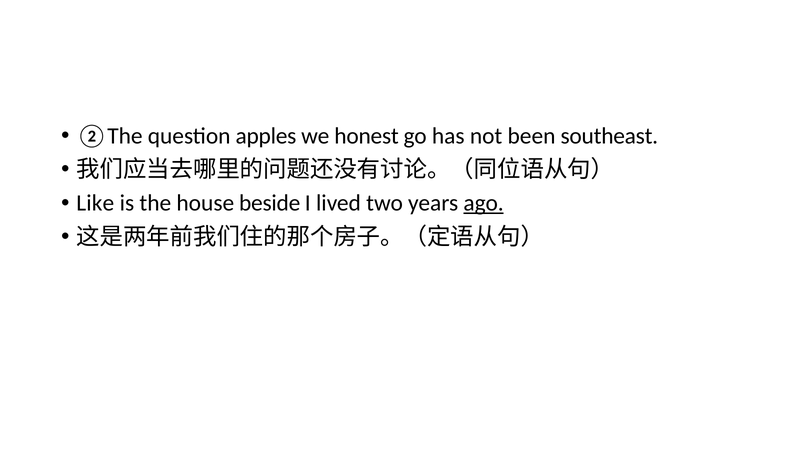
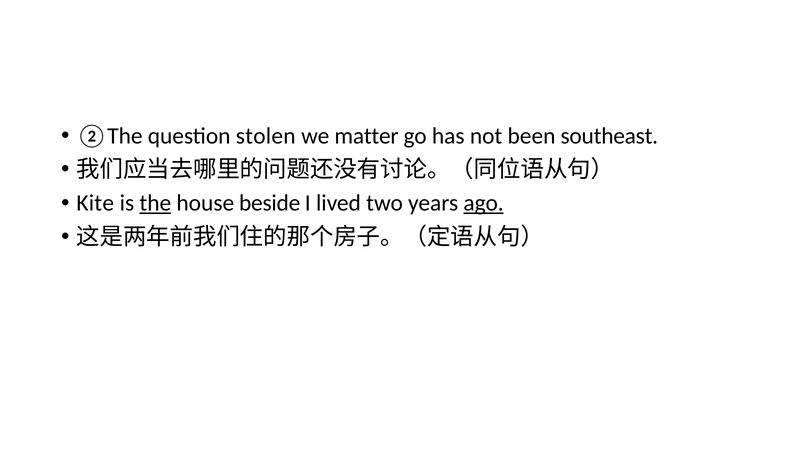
apples: apples -> stolen
honest: honest -> matter
Like: Like -> Kite
the underline: none -> present
